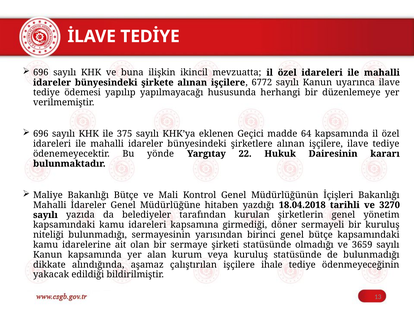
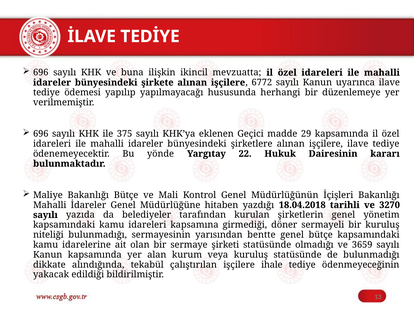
64: 64 -> 29
birinci: birinci -> bentte
aşamaz: aşamaz -> tekabül
